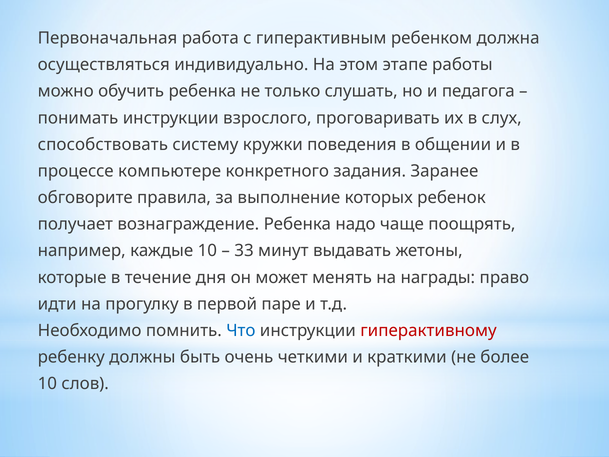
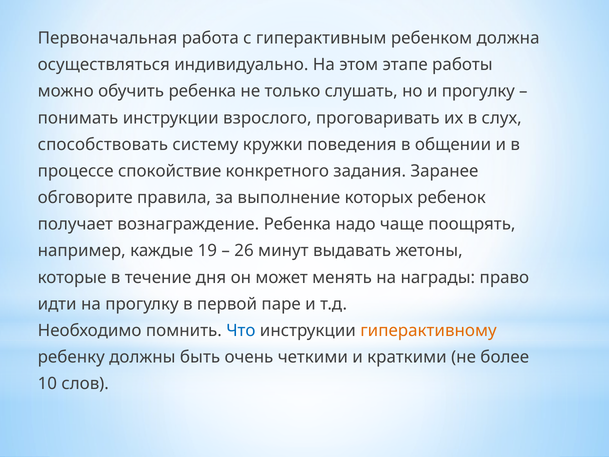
и педагога: педагога -> прогулку
компьютере: компьютере -> спокойствие
каждые 10: 10 -> 19
33: 33 -> 26
гиперактивному colour: red -> orange
